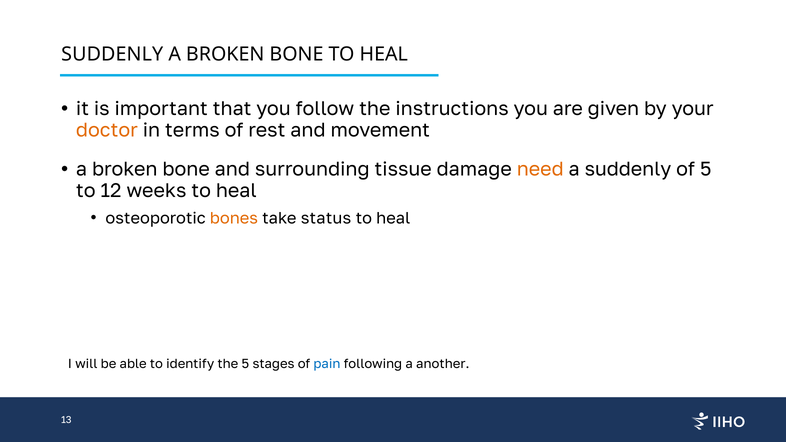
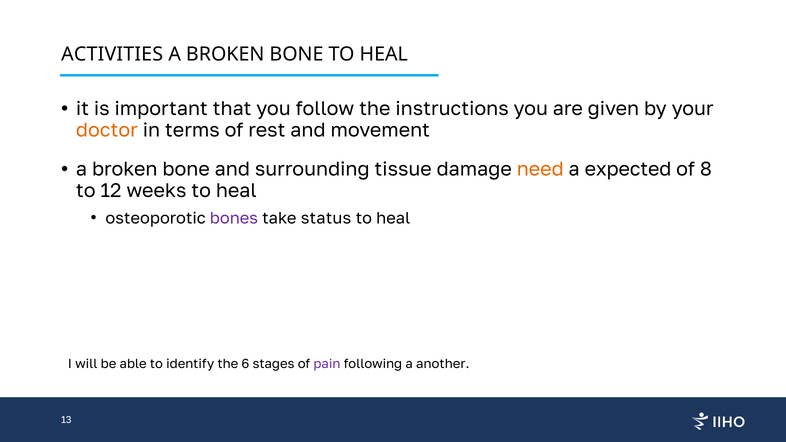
SUDDENLY at (112, 54): SUDDENLY -> ACTIVITIES
a suddenly: suddenly -> expected
of 5: 5 -> 8
bones colour: orange -> purple
the 5: 5 -> 6
pain colour: blue -> purple
